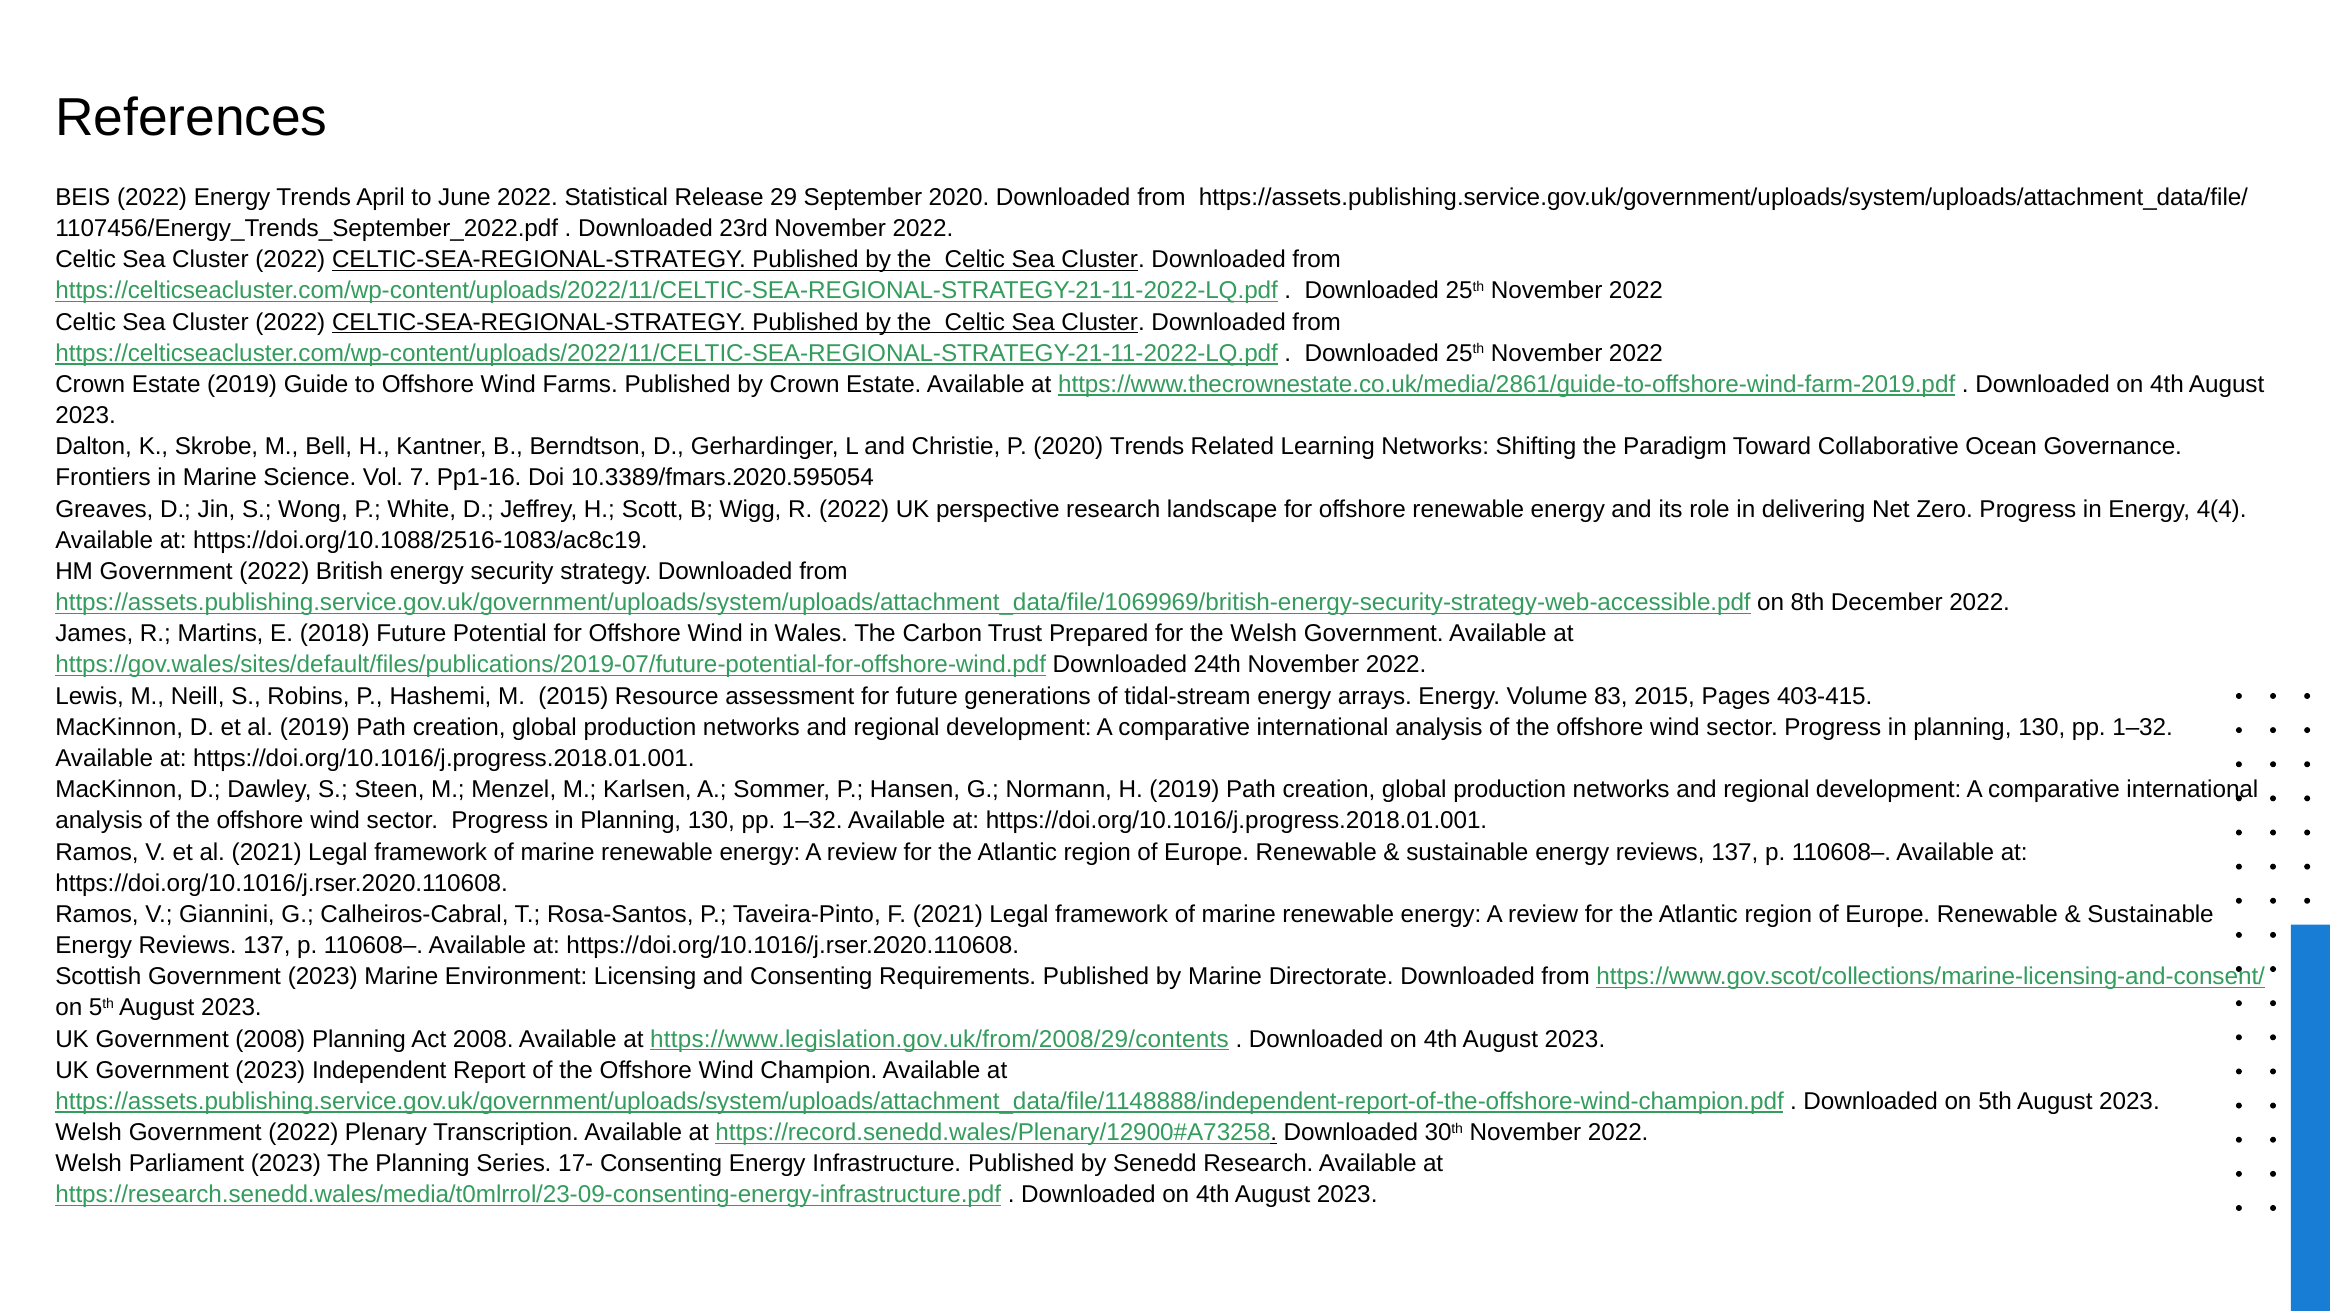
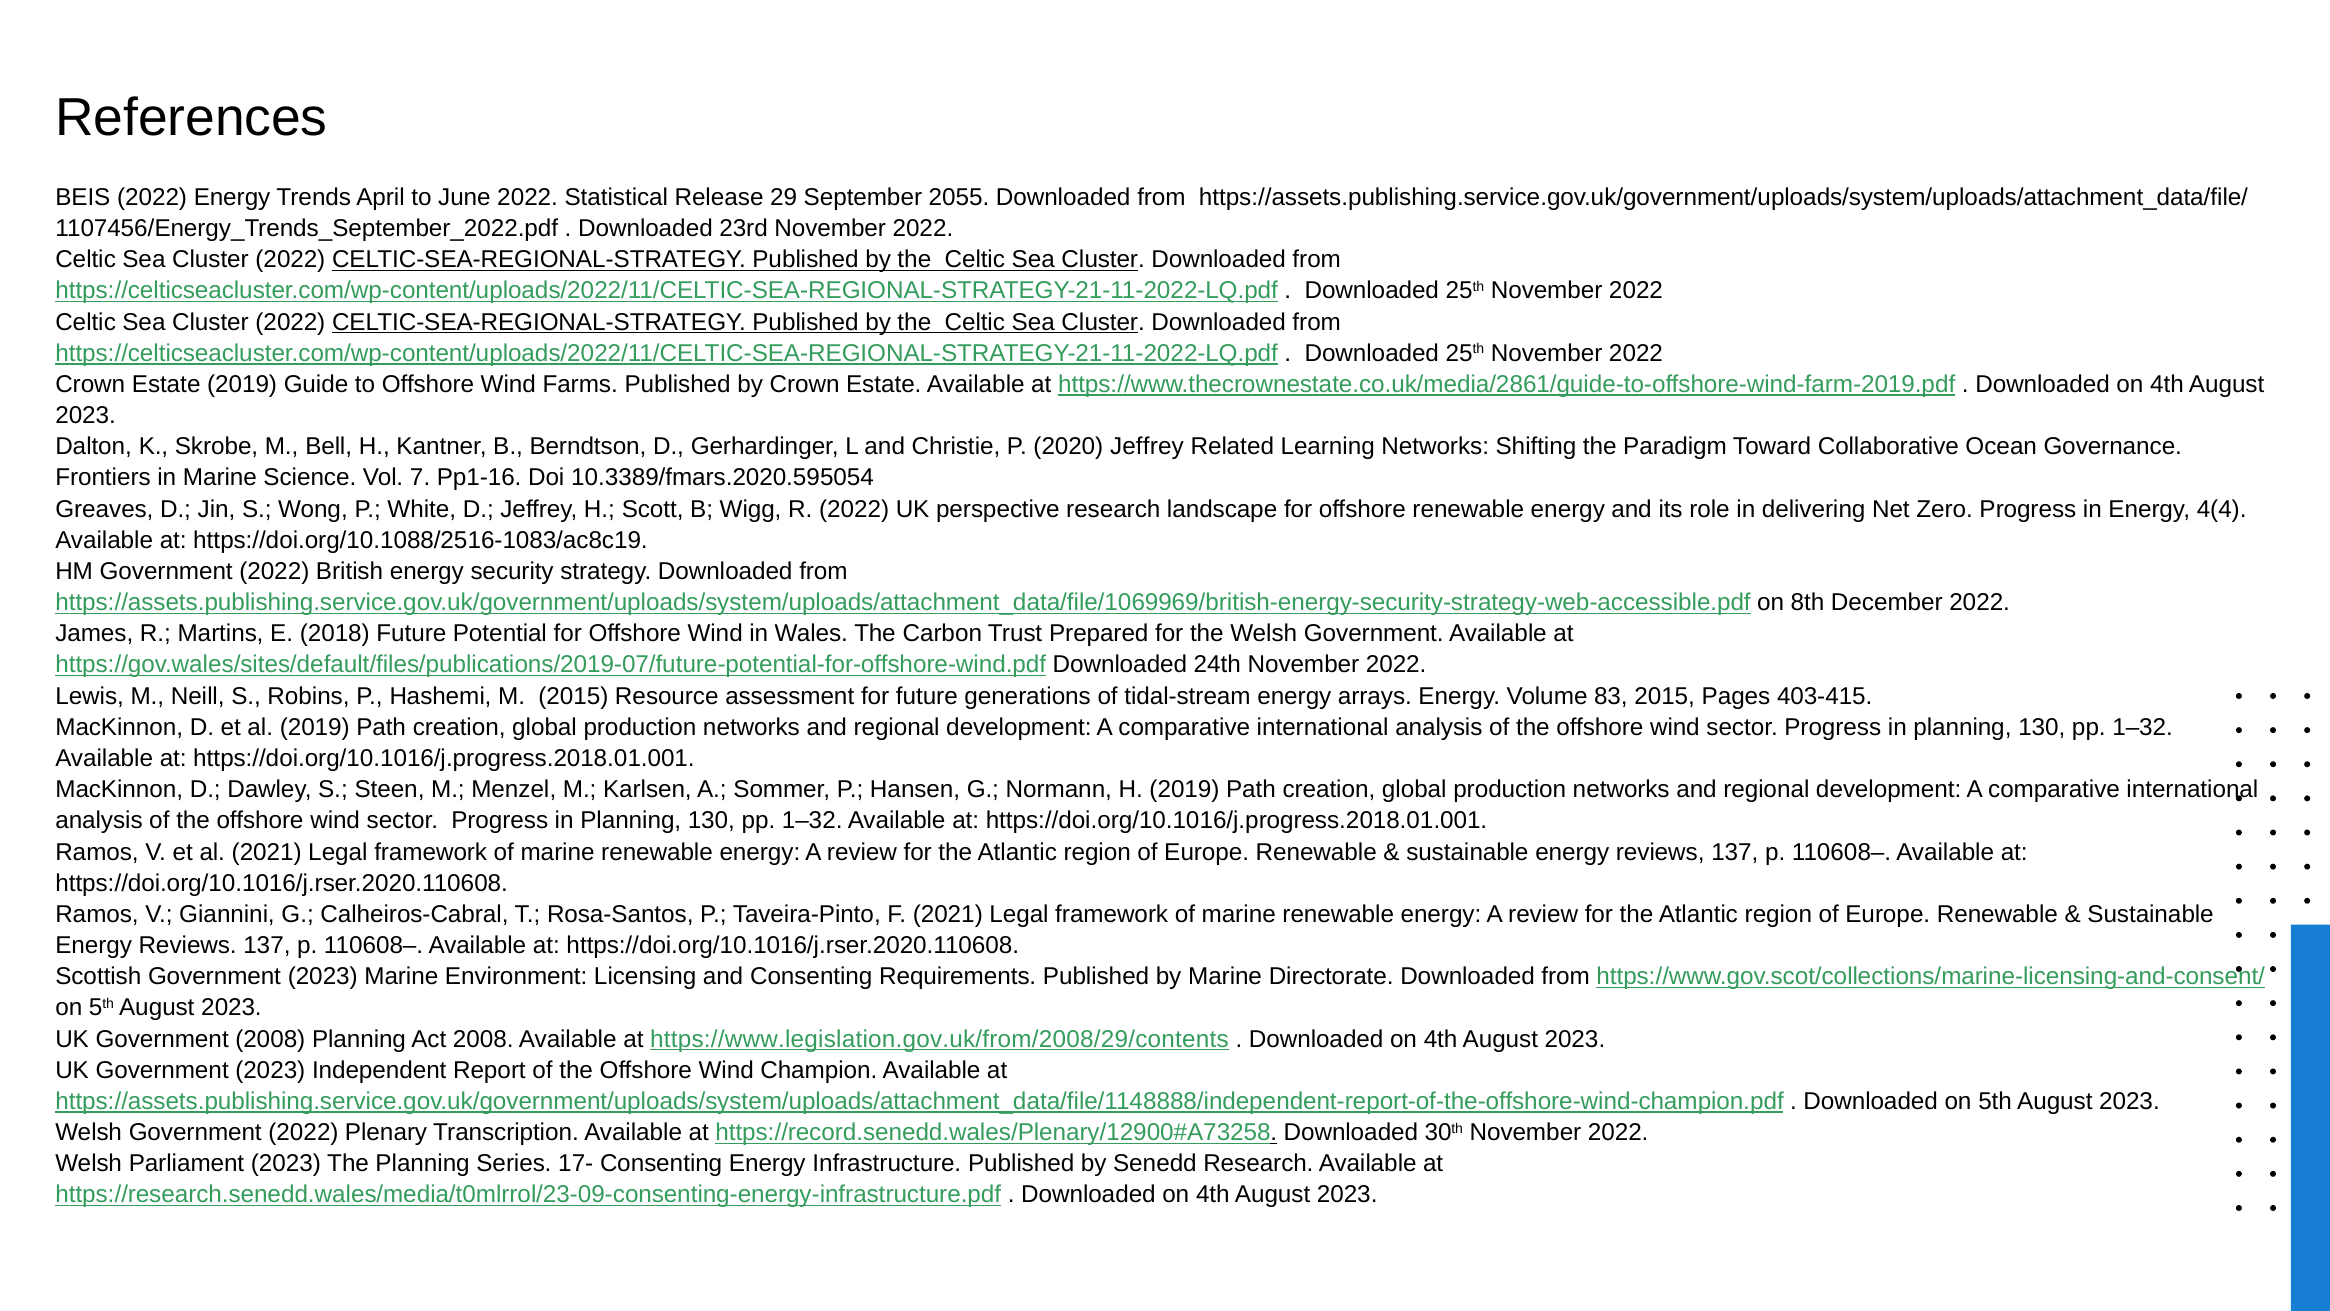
September 2020: 2020 -> 2055
2020 Trends: Trends -> Jeffrey
